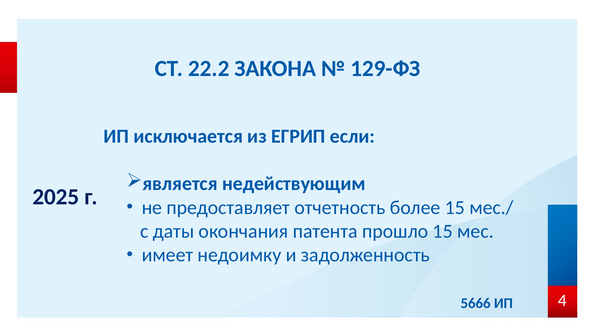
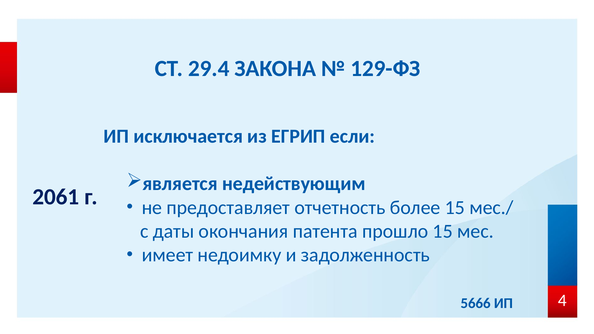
22.2: 22.2 -> 29.4
2025: 2025 -> 2061
